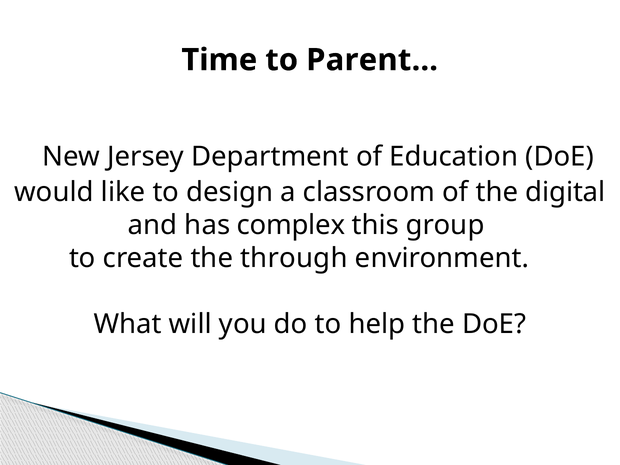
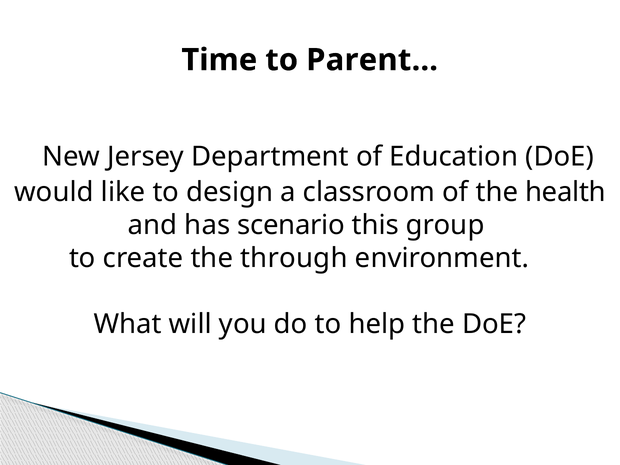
digital: digital -> health
complex: complex -> scenario
